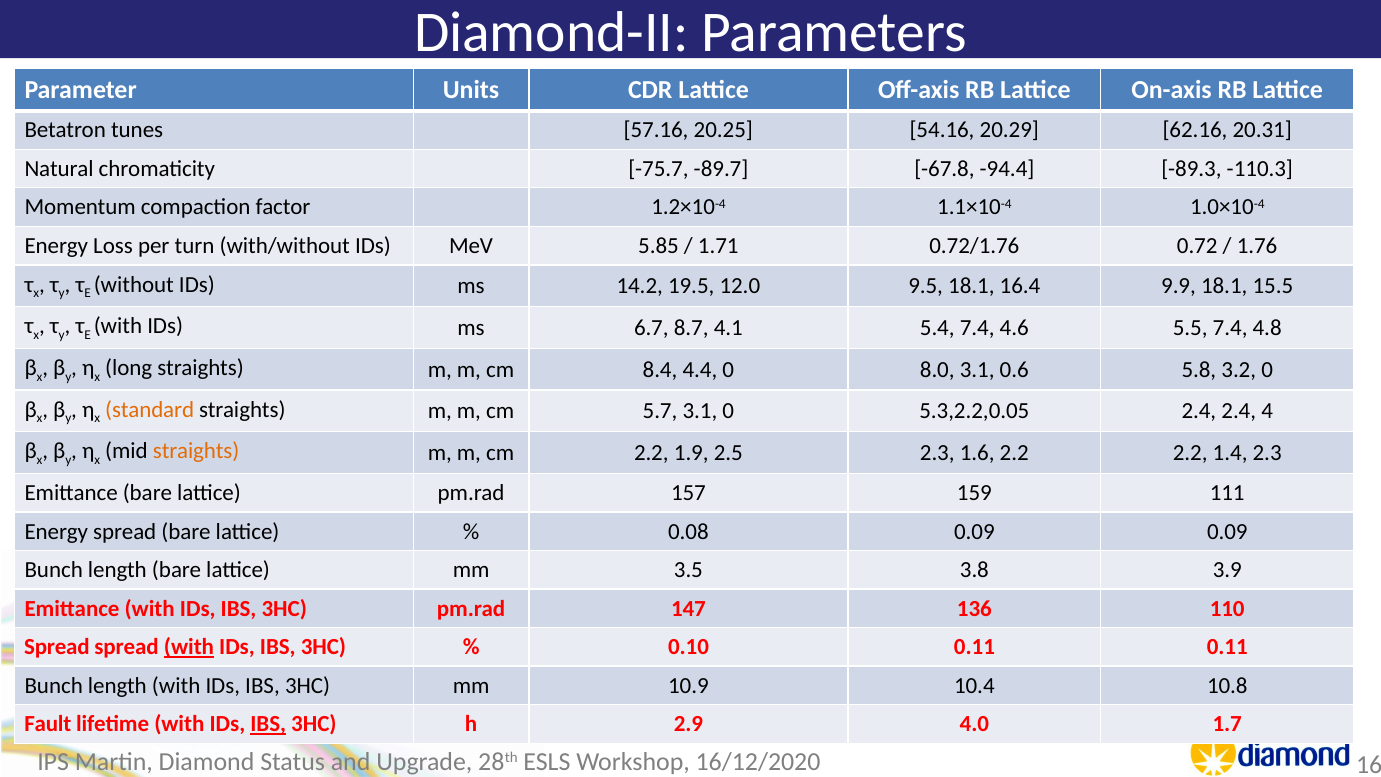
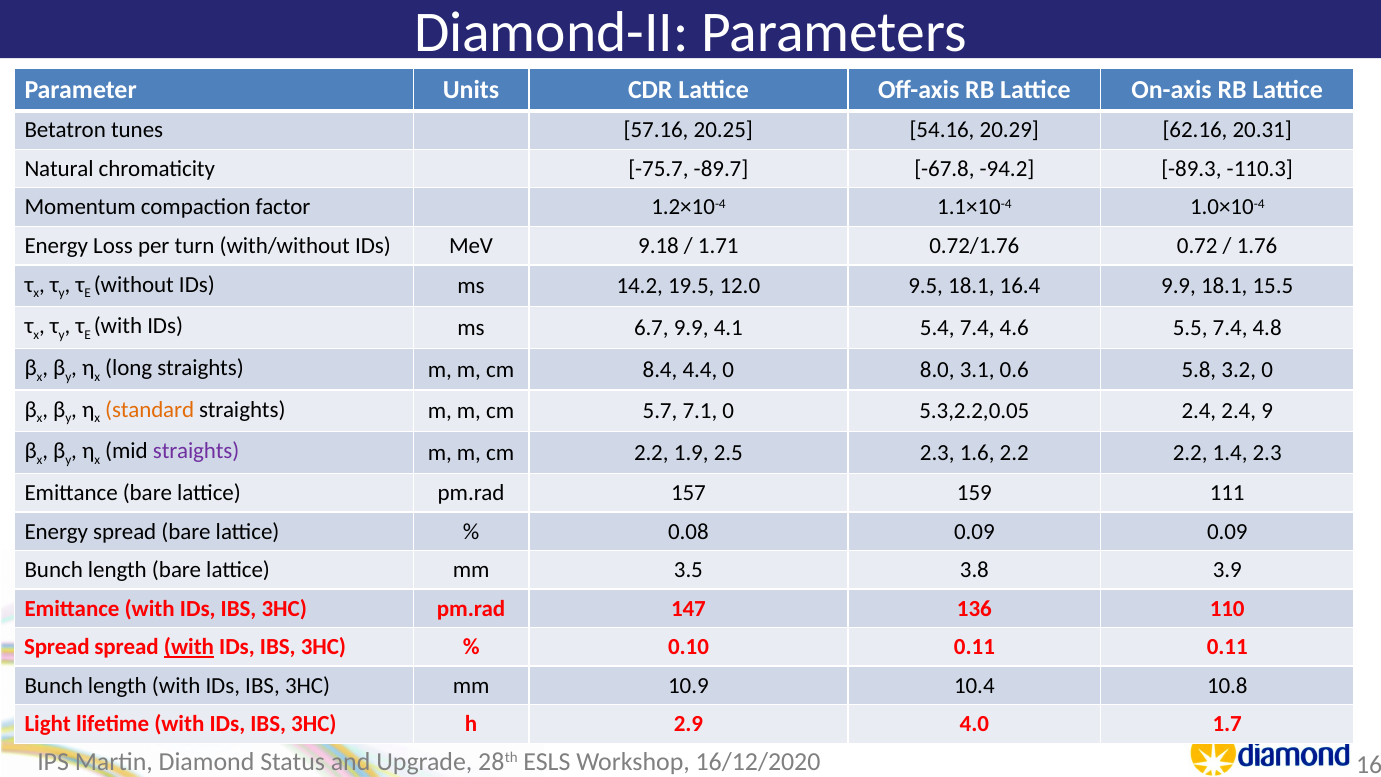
-94.4: -94.4 -> -94.2
5.85: 5.85 -> 9.18
6.7 8.7: 8.7 -> 9.9
5.7 3.1: 3.1 -> 7.1
4: 4 -> 9
straights at (196, 451) colour: orange -> purple
Fault: Fault -> Light
IBS at (268, 724) underline: present -> none
